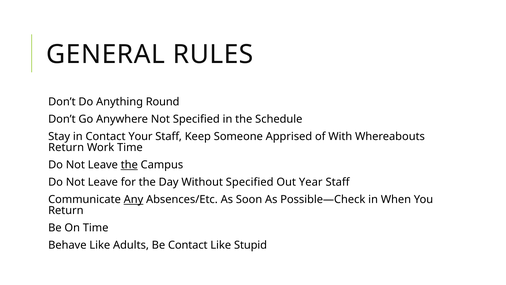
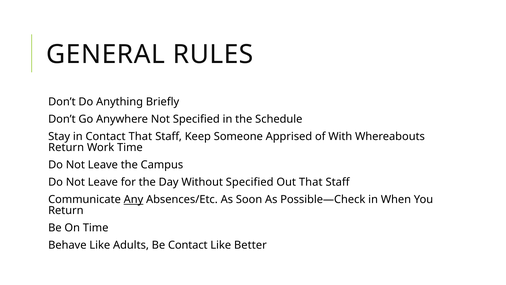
Round: Round -> Briefly
Contact Your: Your -> That
the at (129, 165) underline: present -> none
Out Year: Year -> That
Stupid: Stupid -> Better
